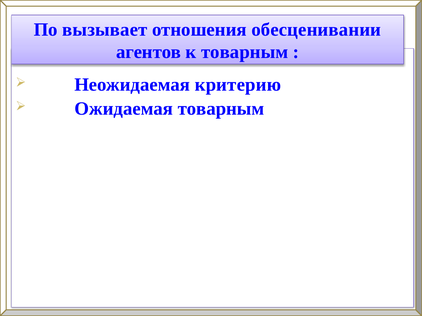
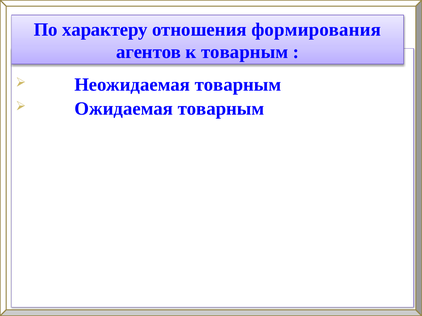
вызывает: вызывает -> характеру
обесценивании: обесценивании -> формирования
Неожидаемая критерию: критерию -> товарным
